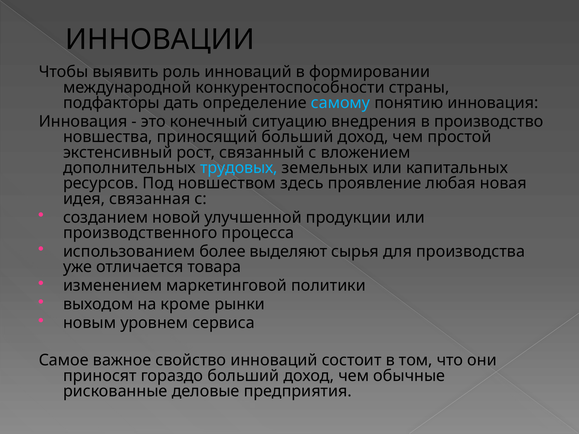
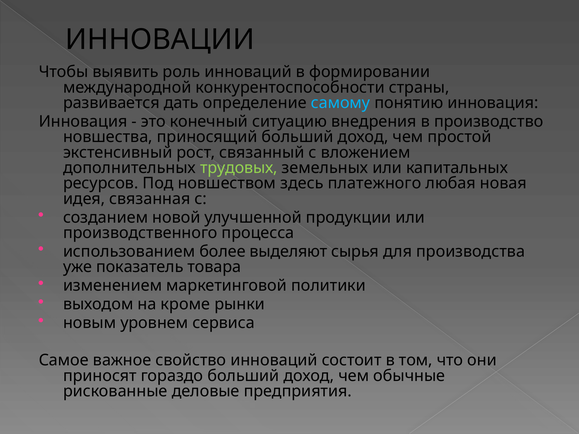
подфакторы: подфакторы -> развивается
трудовых colour: light blue -> light green
проявление: проявление -> платежного
отличается: отличается -> показатель
